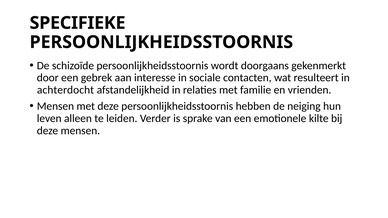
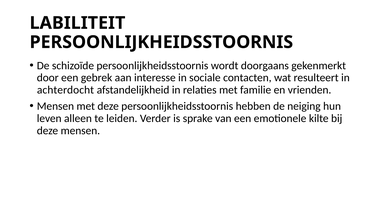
SPECIFIEKE: SPECIFIEKE -> LABILITEIT
